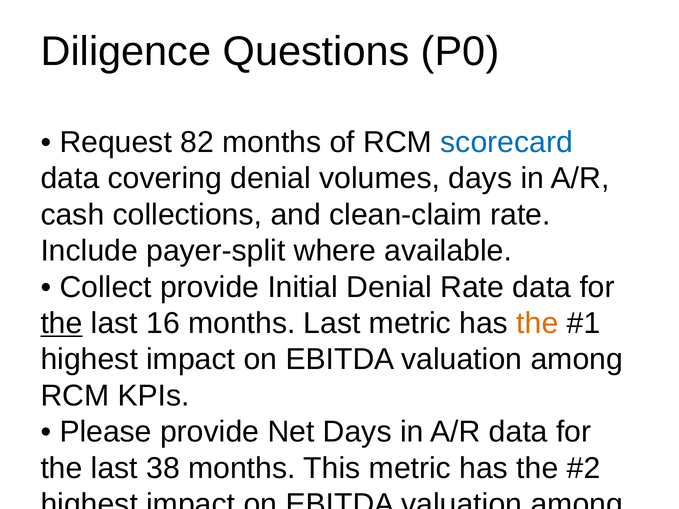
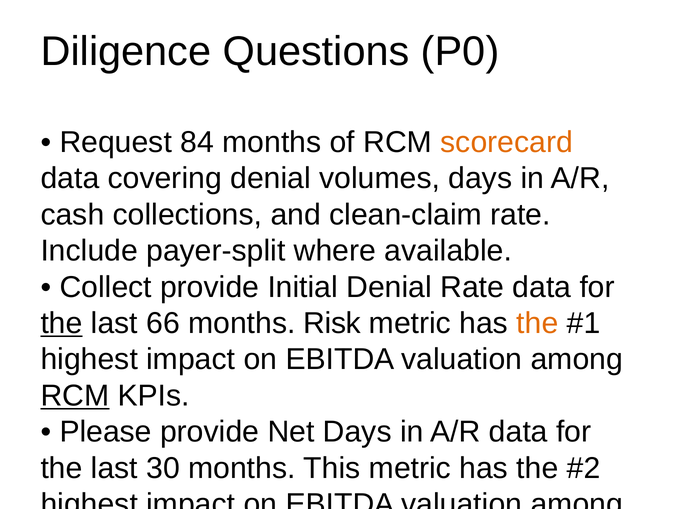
82: 82 -> 84
scorecard colour: blue -> orange
16: 16 -> 66
months Last: Last -> Risk
RCM at (75, 396) underline: none -> present
38: 38 -> 30
